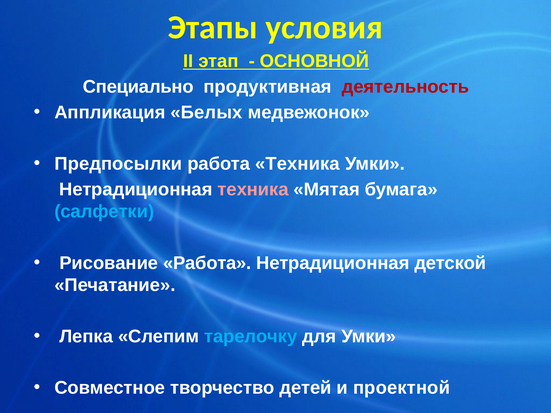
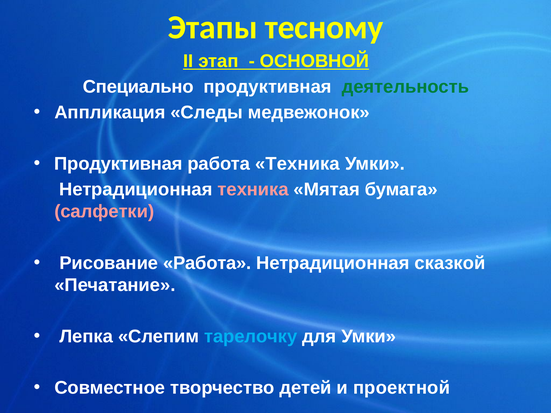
условия: условия -> тесному
деятельность colour: red -> green
Белых: Белых -> Следы
Предпосылки at (118, 164): Предпосылки -> Продуктивная
салфетки colour: light blue -> pink
детской: детской -> сказкой
